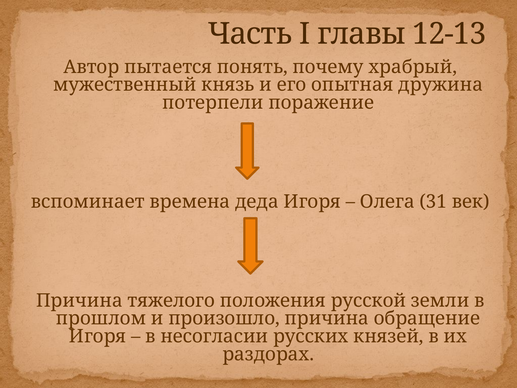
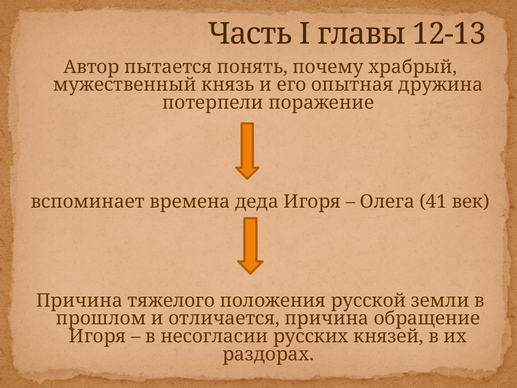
31: 31 -> 41
произошло: произошло -> отличается
